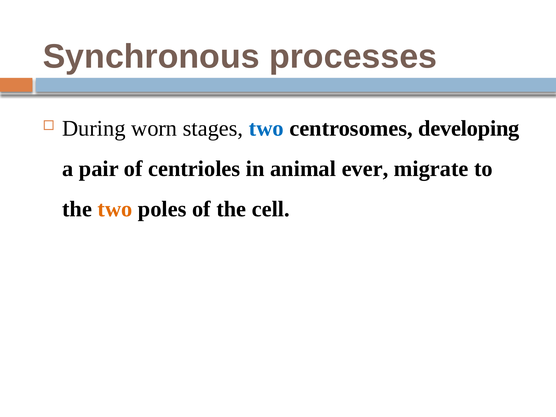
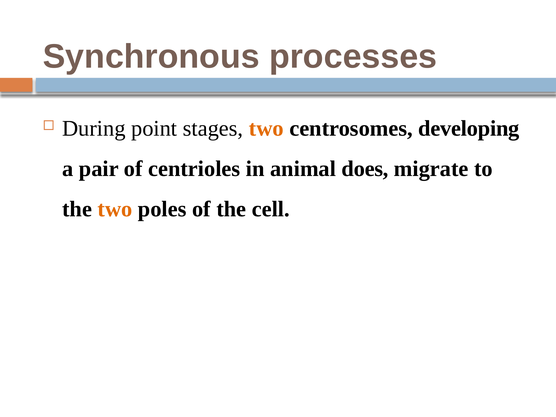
worn: worn -> point
two at (266, 129) colour: blue -> orange
ever: ever -> does
